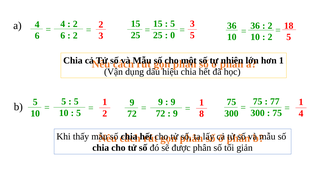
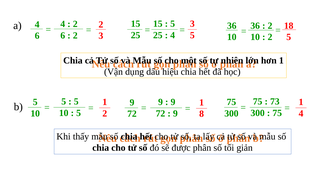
0 at (173, 35): 0 -> 4
77: 77 -> 73
